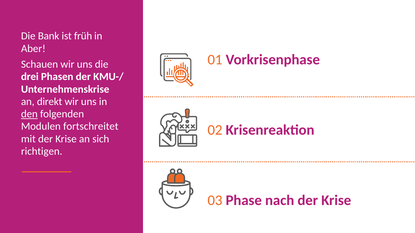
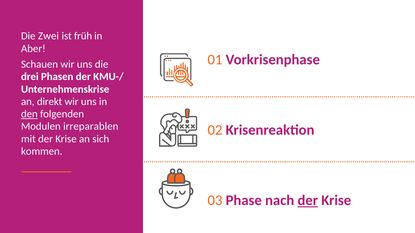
Bank: Bank -> Zwei
fortschreitet: fortschreitet -> irreparablen
richtigen: richtigen -> kommen
der at (308, 201) underline: none -> present
